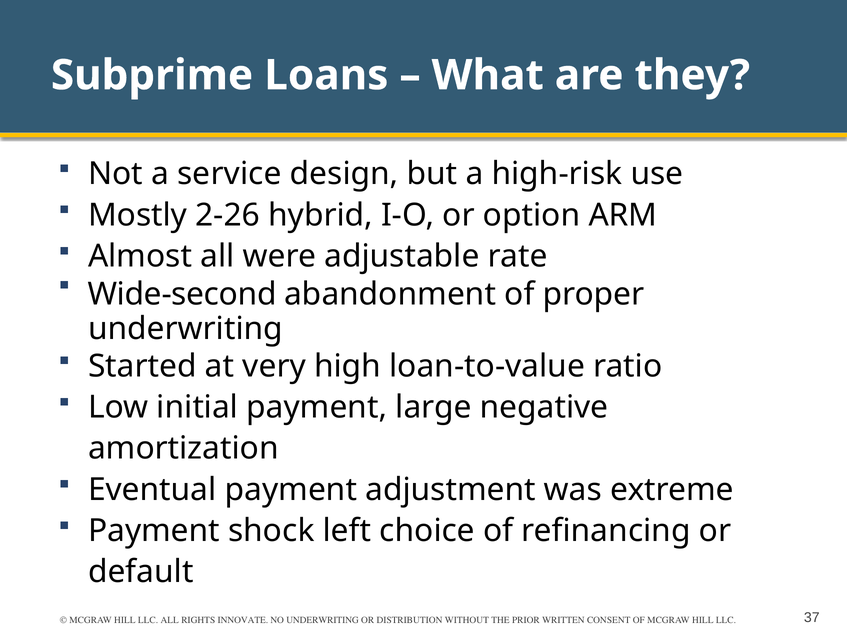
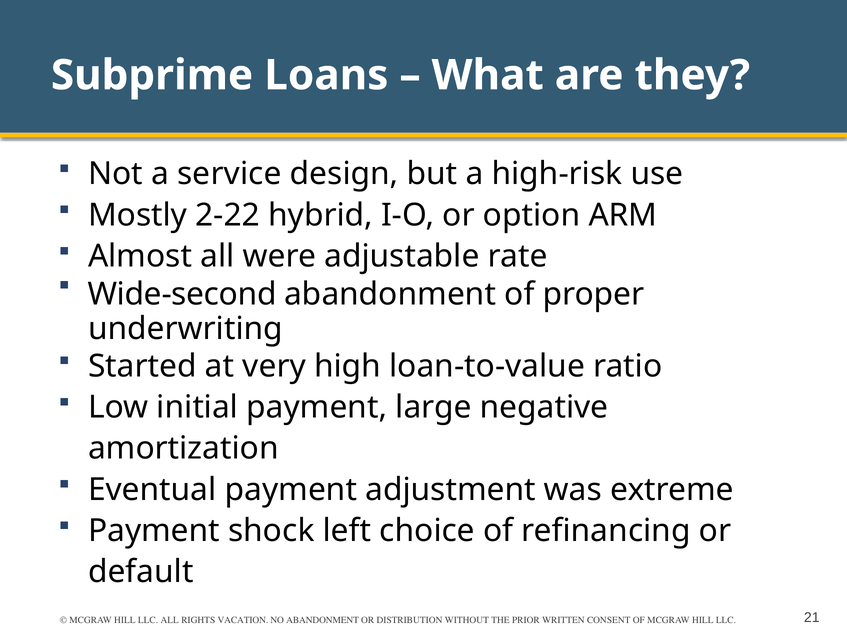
2-26: 2-26 -> 2-22
INNOVATE: INNOVATE -> VACATION
NO UNDERWRITING: UNDERWRITING -> ABANDONMENT
37: 37 -> 21
